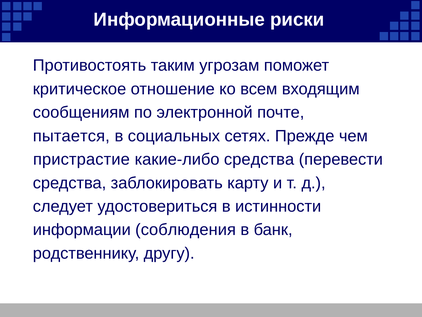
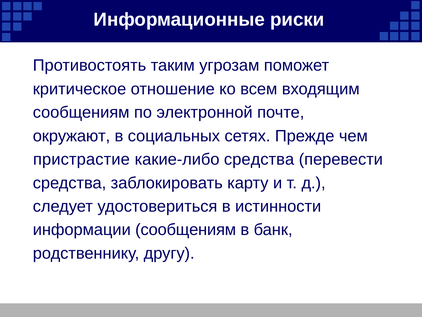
пытается: пытается -> окружают
информации соблюдения: соблюдения -> сообщениям
